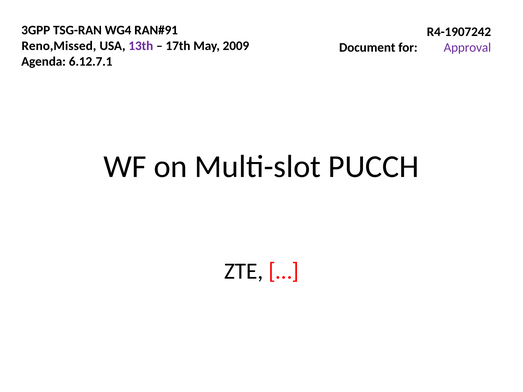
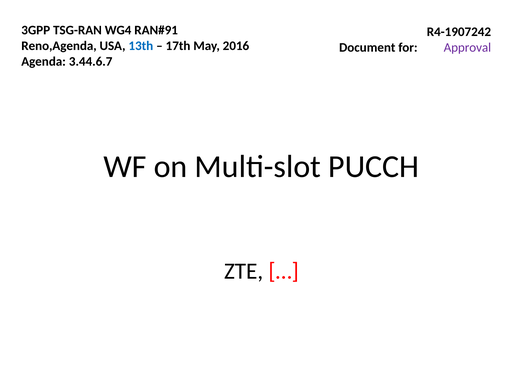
Reno,Missed: Reno,Missed -> Reno,Agenda
13th colour: purple -> blue
2009: 2009 -> 2016
6.12.7.1: 6.12.7.1 -> 3.44.6.7
